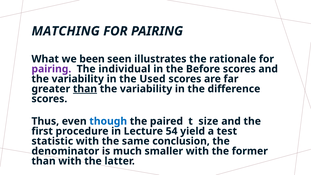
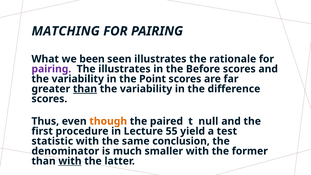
The individual: individual -> illustrates
Used: Used -> Point
though colour: blue -> orange
size: size -> null
54: 54 -> 55
with at (70, 161) underline: none -> present
